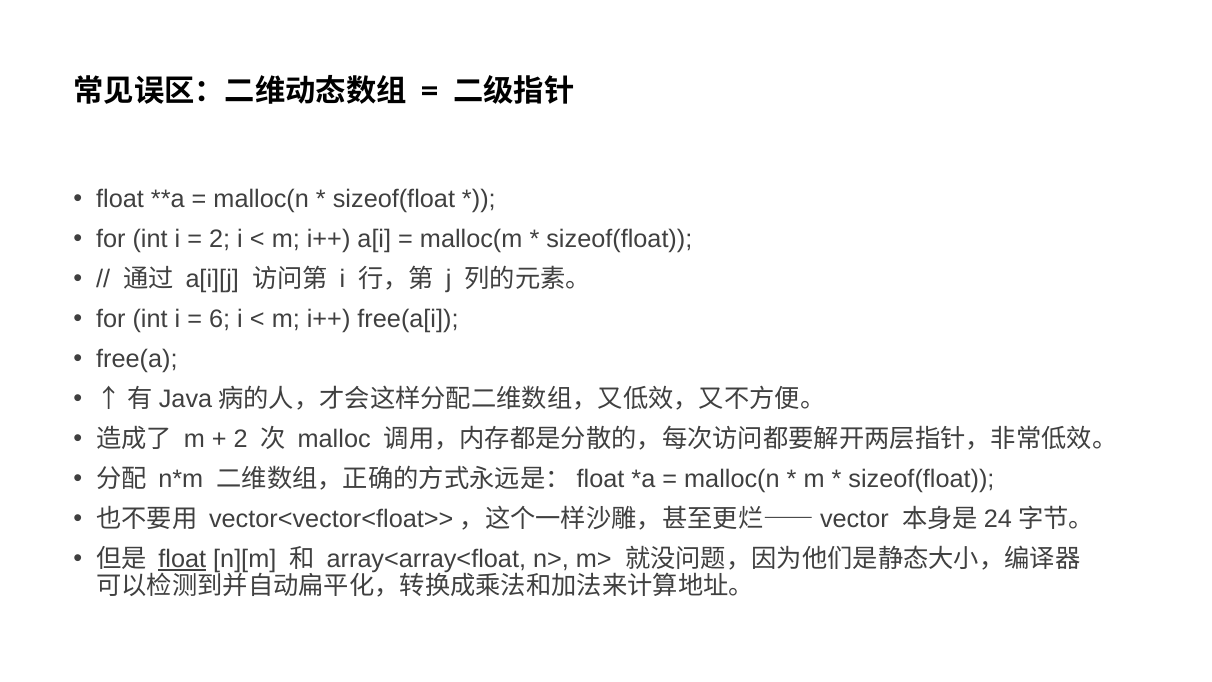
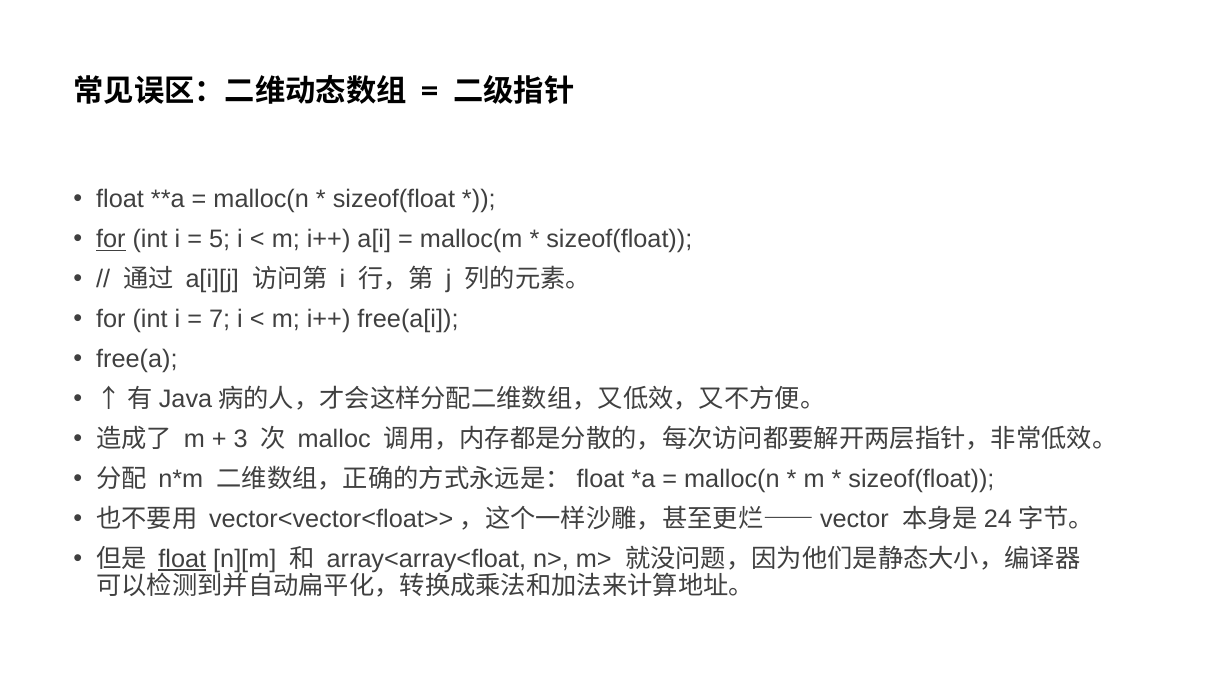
for at (111, 239) underline: none -> present
2 at (220, 239): 2 -> 5
6: 6 -> 7
2 at (241, 439): 2 -> 3
